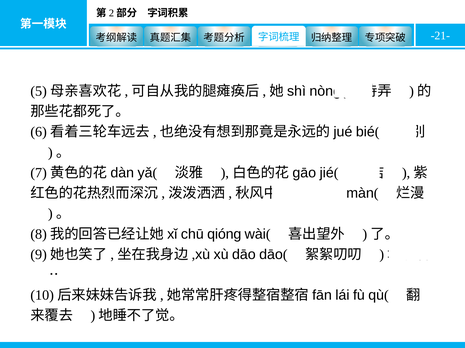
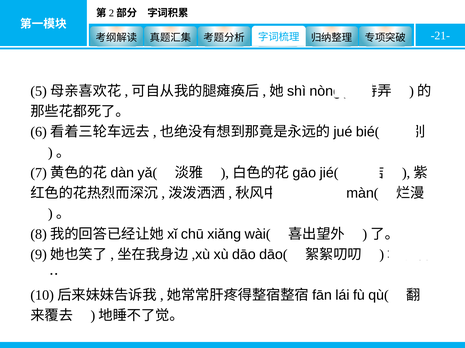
qióng: qióng -> xiǎng
